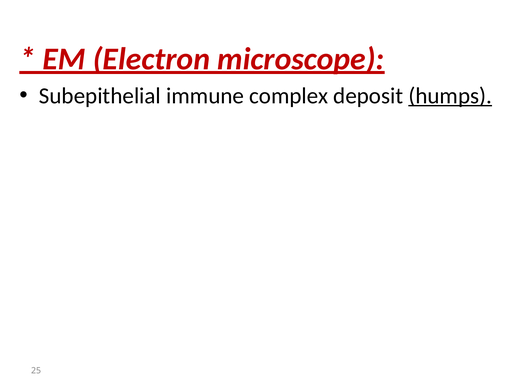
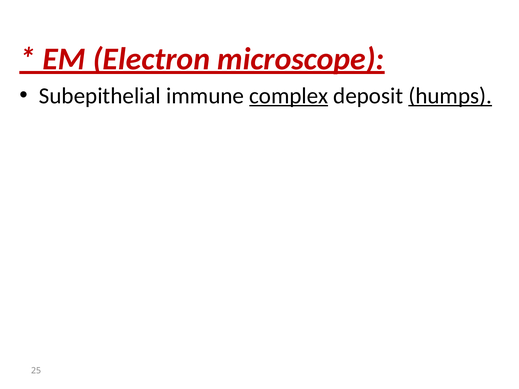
complex underline: none -> present
